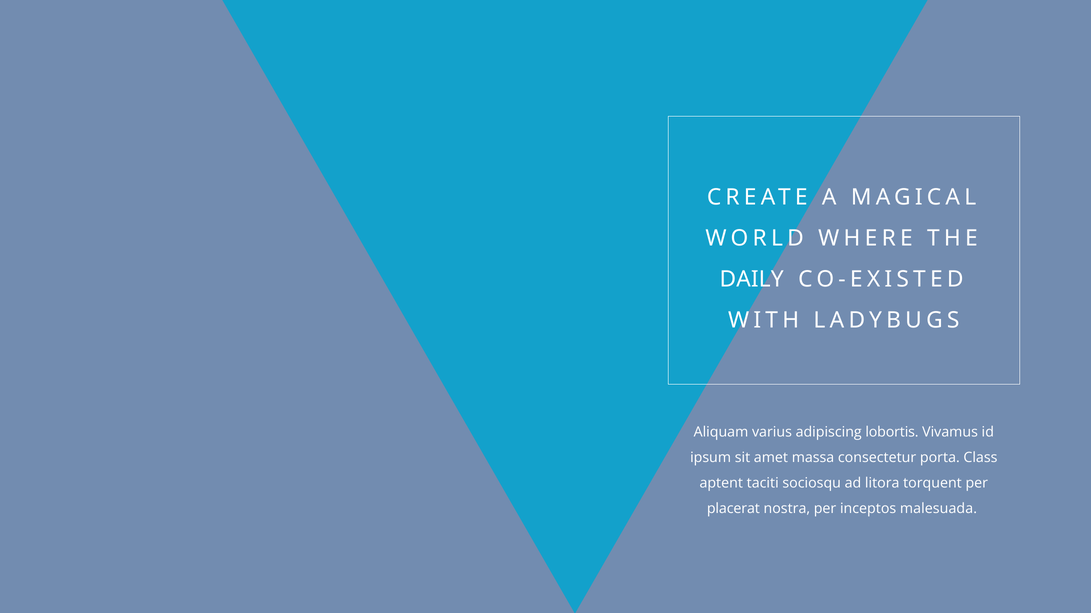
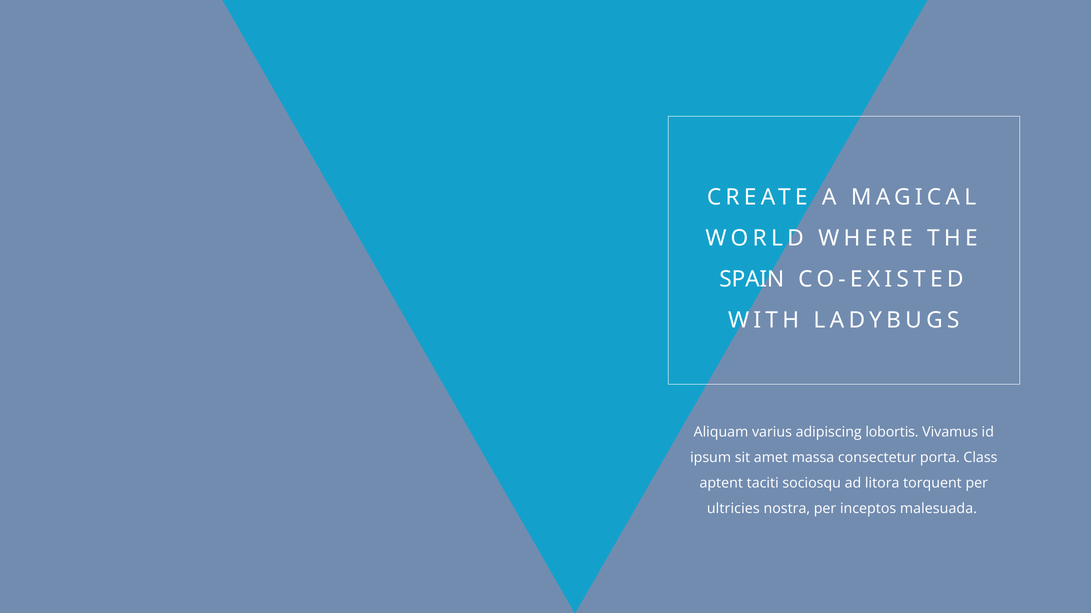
DAILY: DAILY -> SPAIN
placerat: placerat -> ultricies
